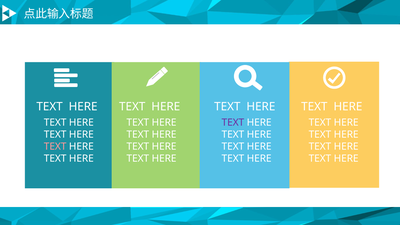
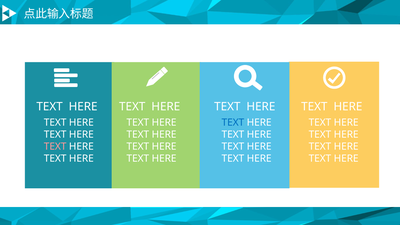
TEXT at (233, 123) colour: purple -> blue
